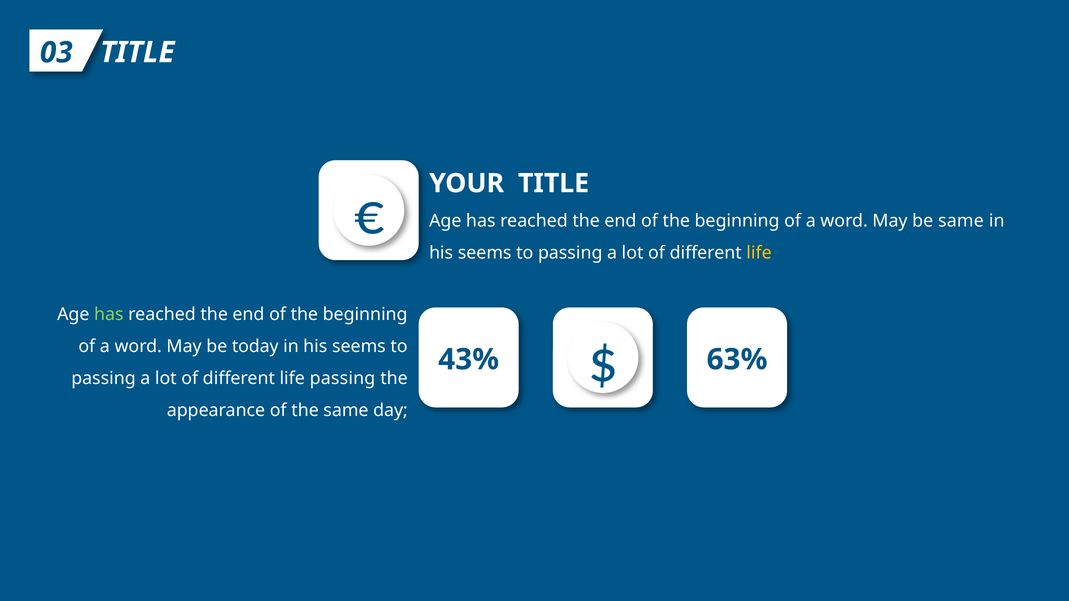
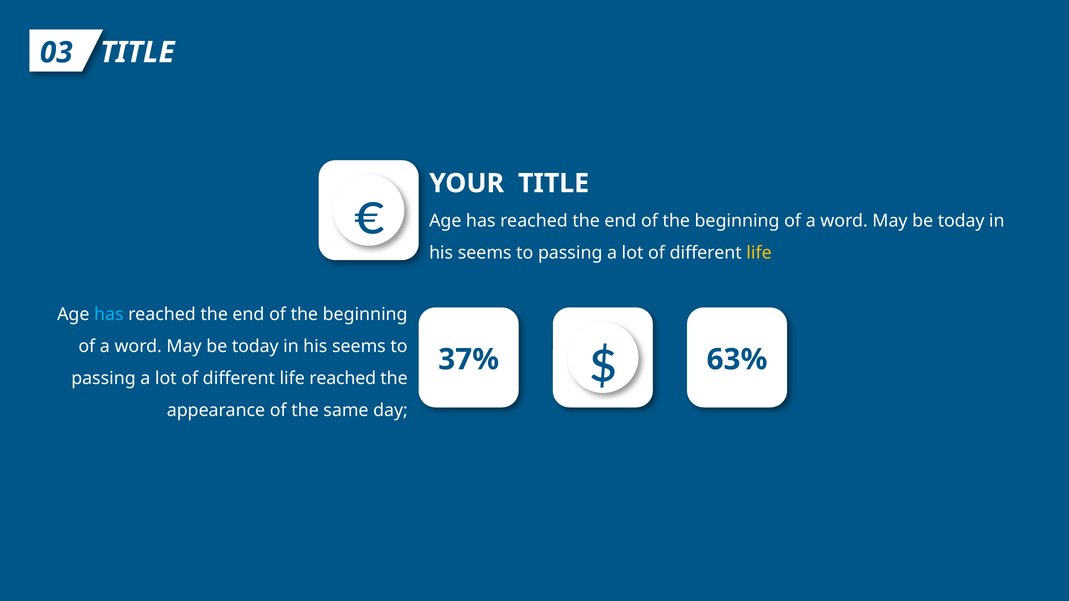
same at (961, 221): same -> today
has at (109, 314) colour: light green -> light blue
43%: 43% -> 37%
life passing: passing -> reached
